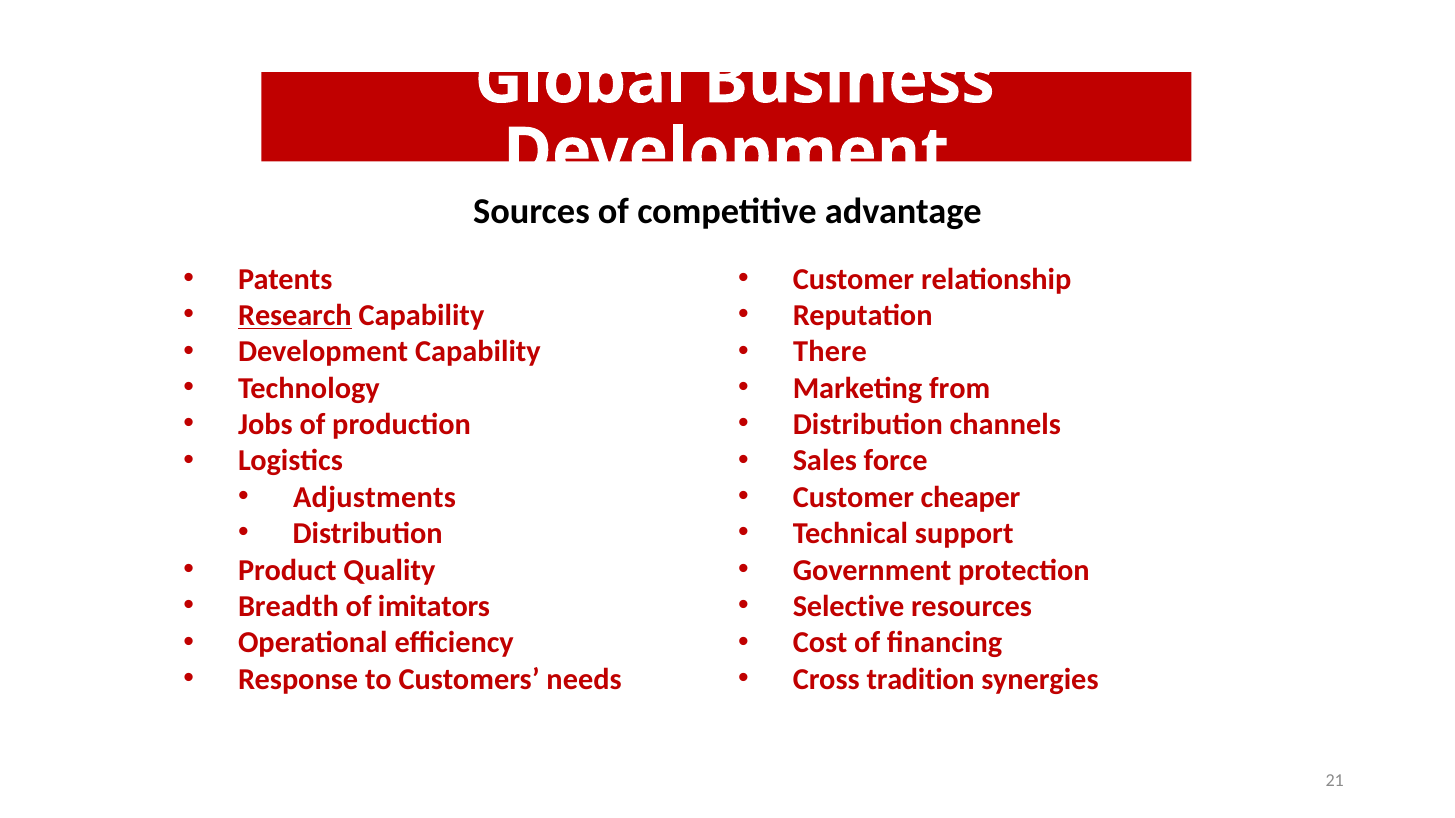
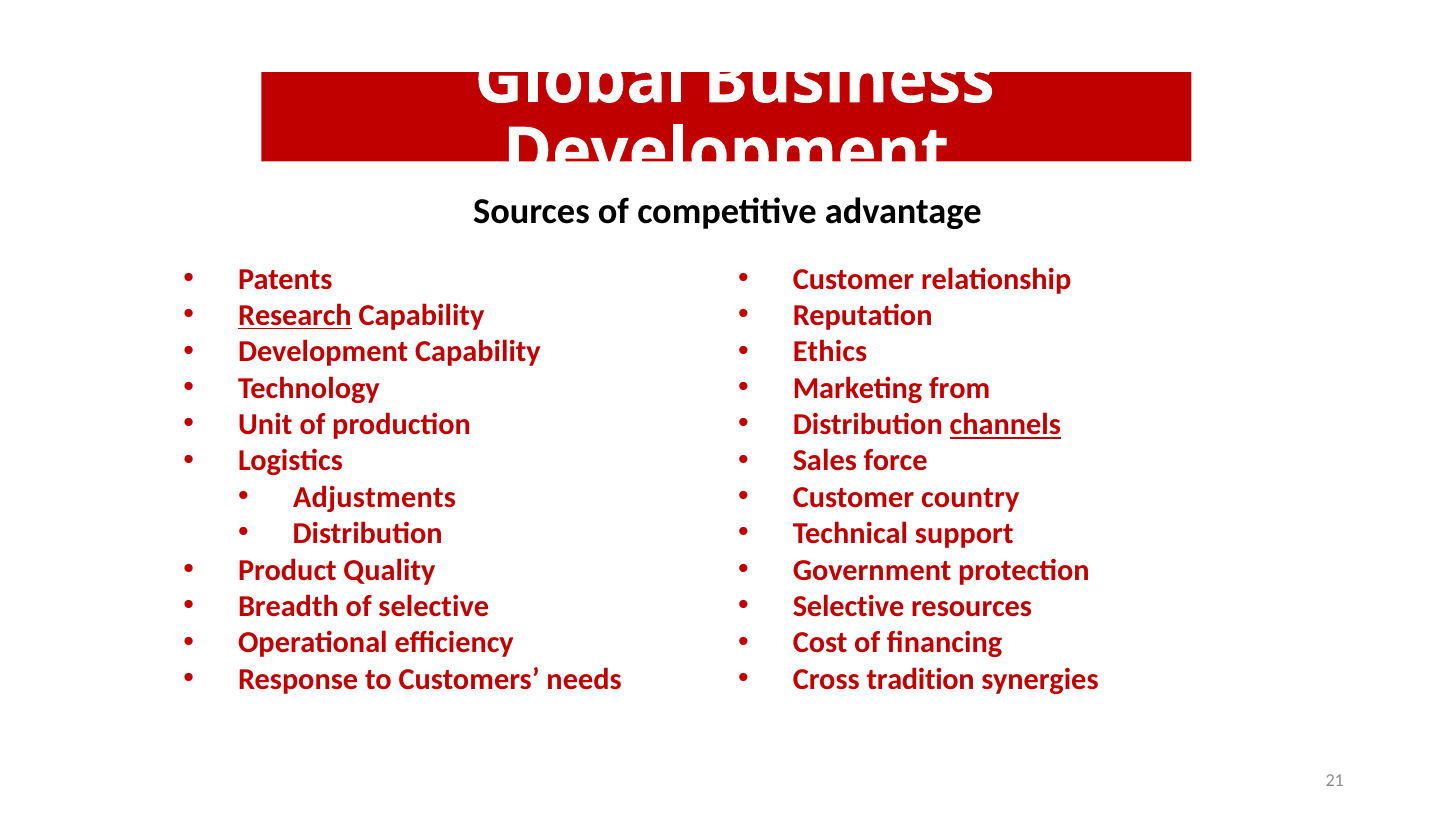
There: There -> Ethics
Jobs: Jobs -> Unit
channels underline: none -> present
cheaper: cheaper -> country
of imitators: imitators -> selective
